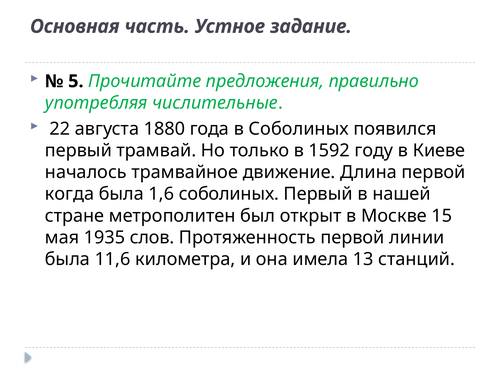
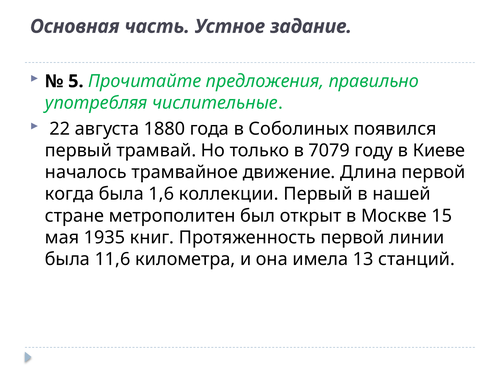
1592: 1592 -> 7079
1,6 соболиных: соболиных -> коллекции
слов: слов -> книг
